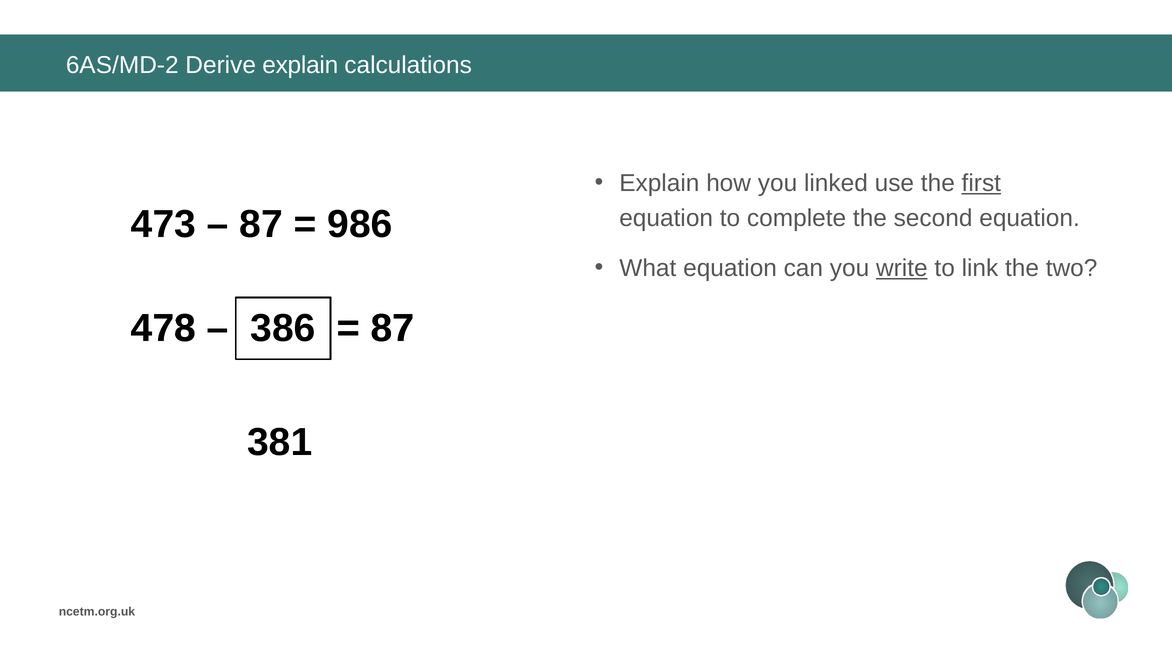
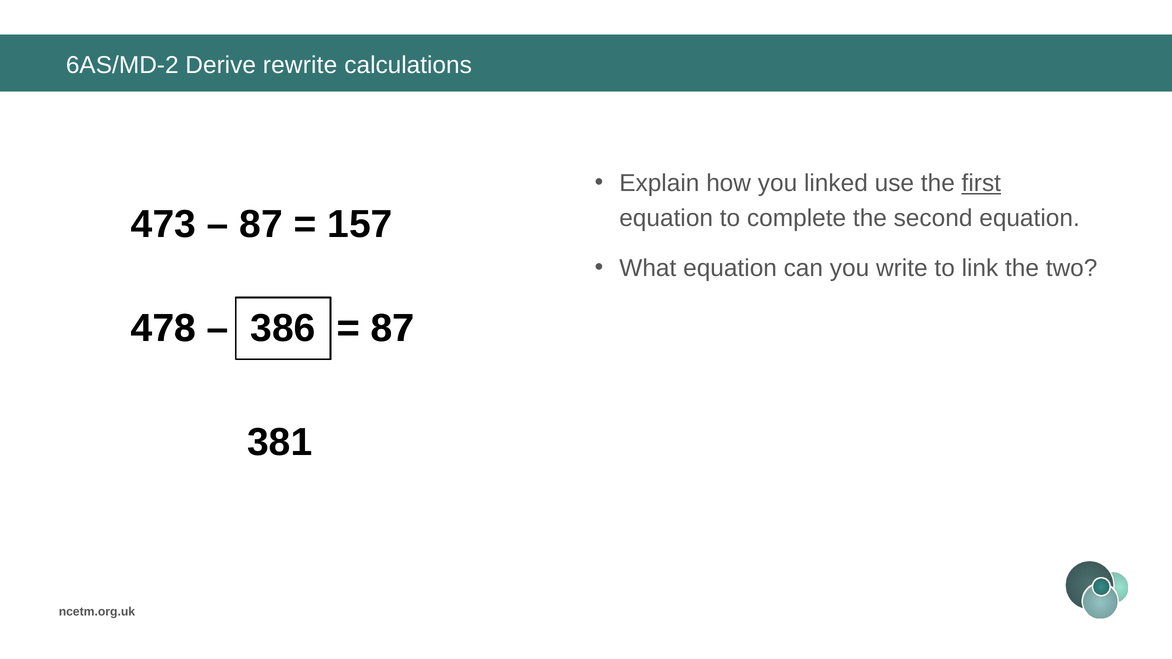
Derive explain: explain -> rewrite
986: 986 -> 157
write underline: present -> none
